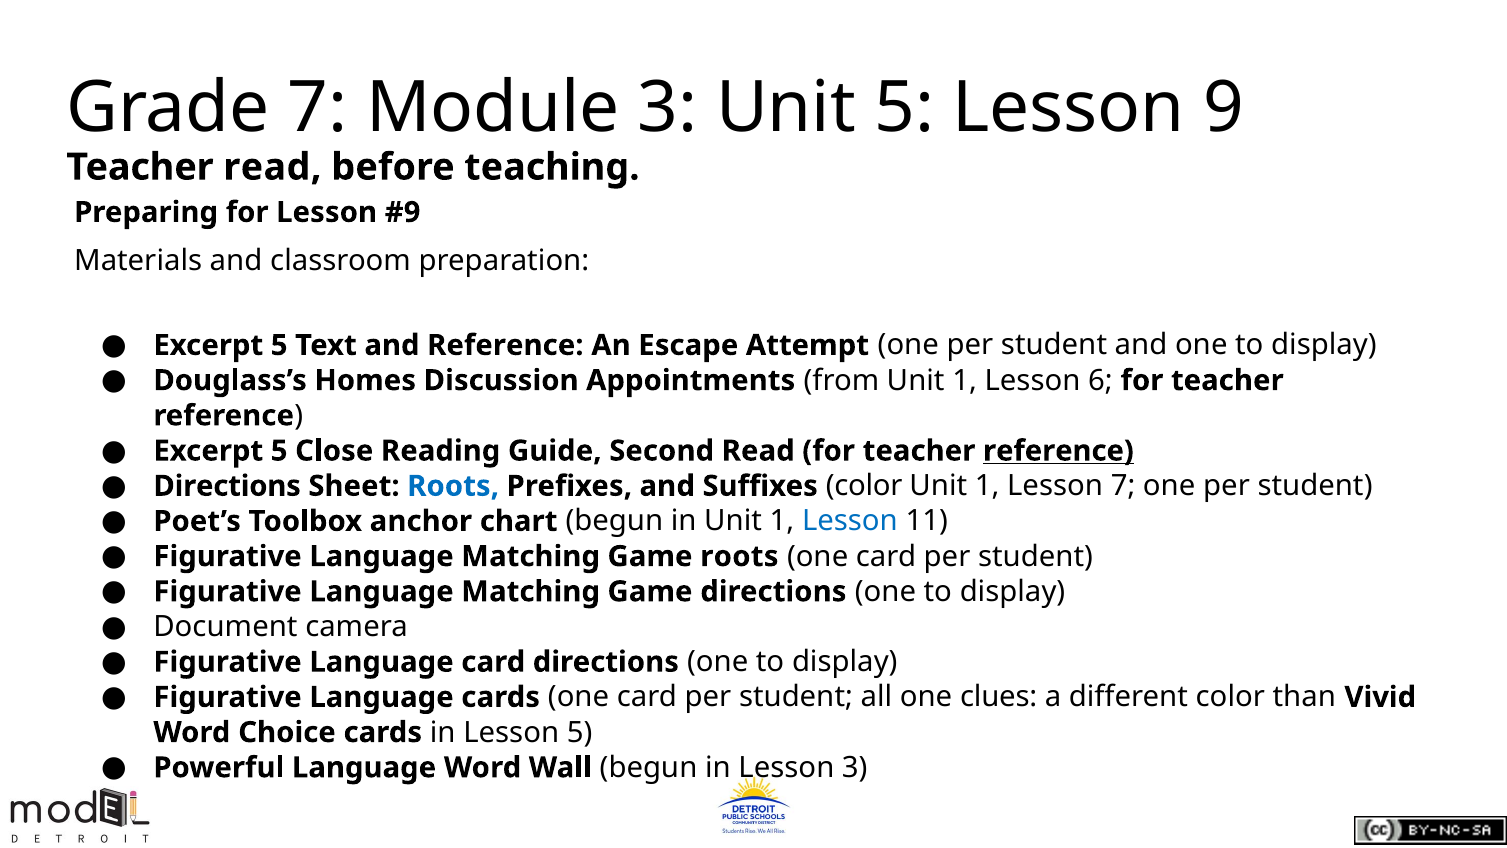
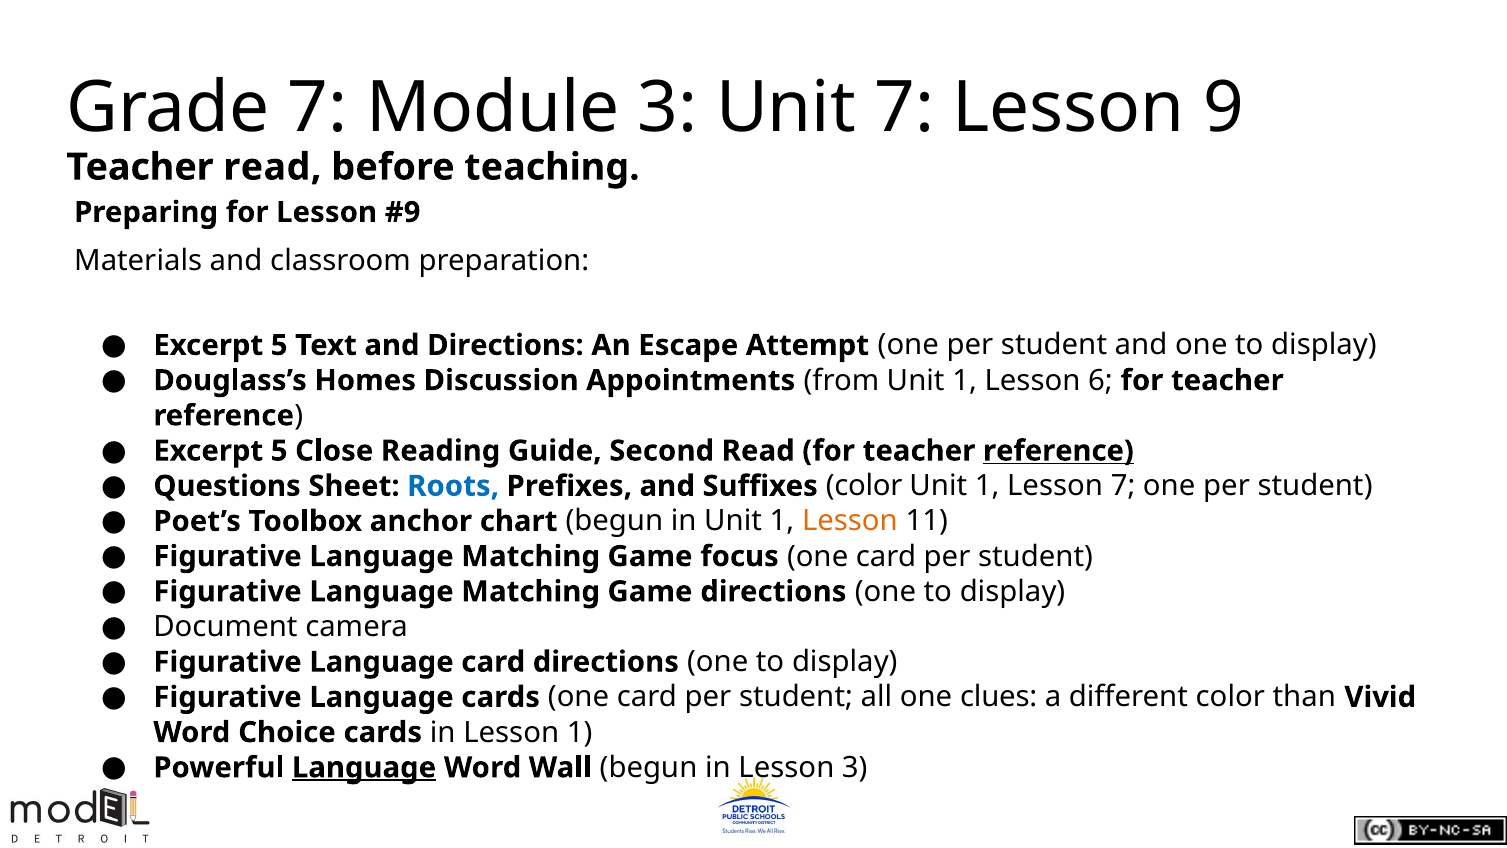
Unit 5: 5 -> 7
and Reference: Reference -> Directions
Directions at (227, 486): Directions -> Questions
Lesson at (850, 521) colour: blue -> orange
Game roots: roots -> focus
Lesson 5: 5 -> 1
Language at (364, 767) underline: none -> present
